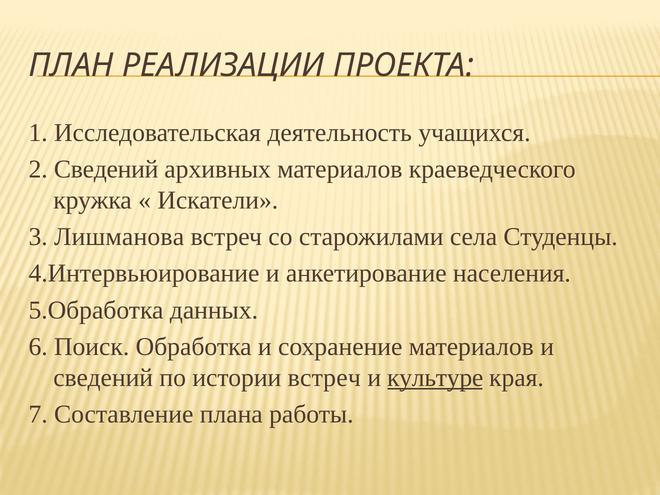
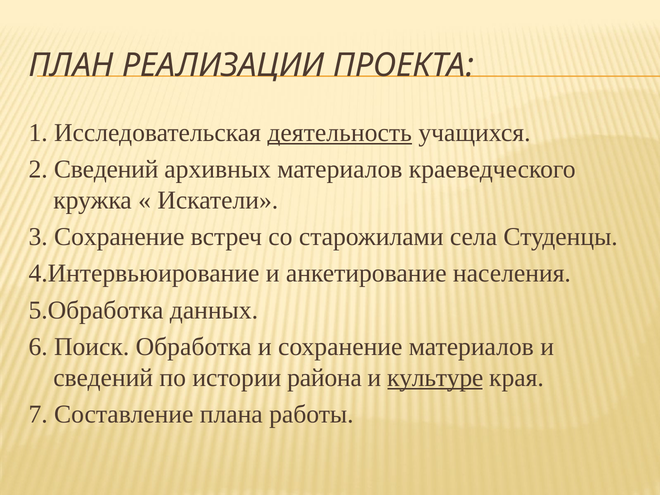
деятельность underline: none -> present
3 Лишманова: Лишманова -> Сохранение
истории встреч: встреч -> района
